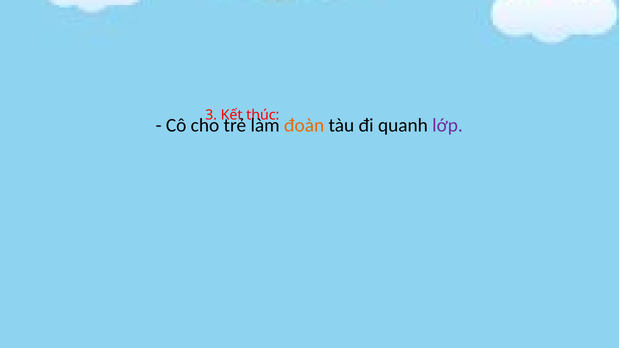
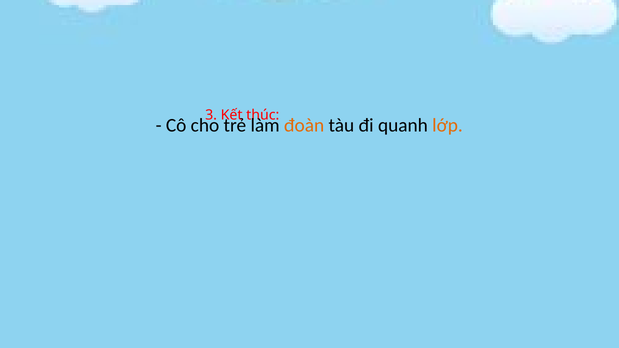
lớp colour: purple -> orange
